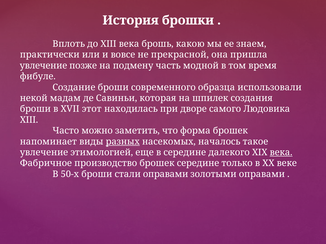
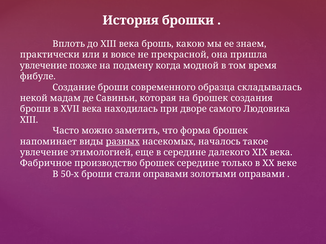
часть: часть -> когда
использовали: использовали -> складывалась
на шпилек: шпилек -> брошек
XVII этот: этот -> века
века at (281, 153) underline: present -> none
